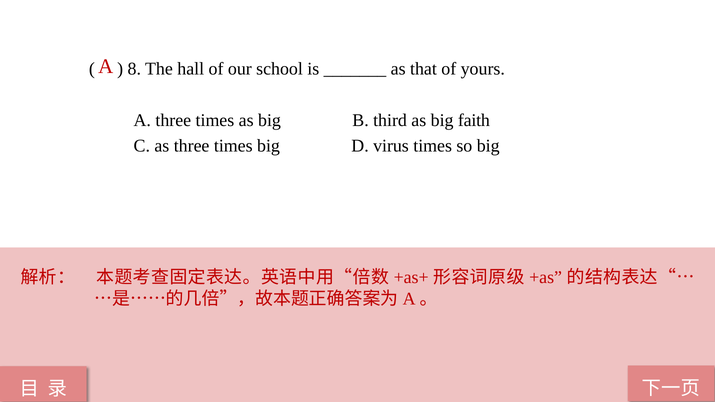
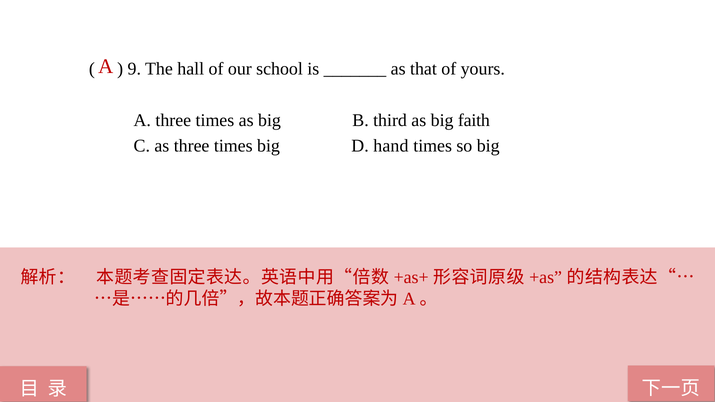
8: 8 -> 9
virus: virus -> hand
